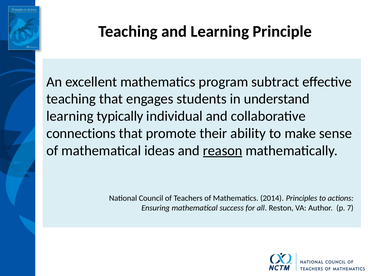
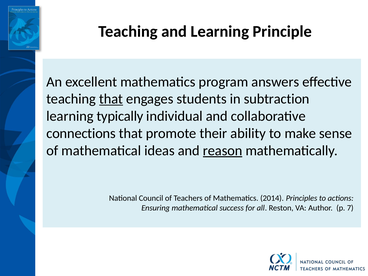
subtract: subtract -> answers
that at (111, 99) underline: none -> present
understand: understand -> subtraction
